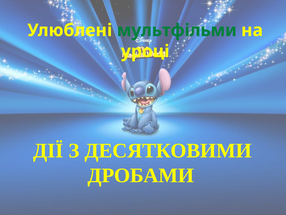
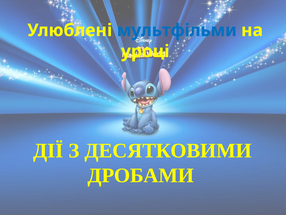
мультфільми colour: green -> blue
